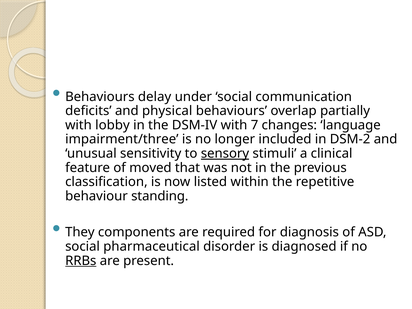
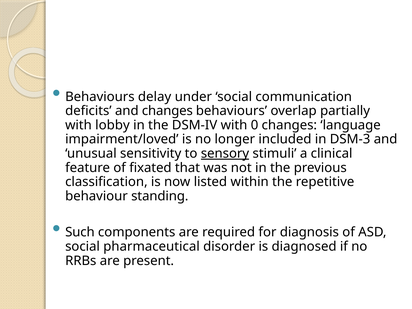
and physical: physical -> changes
7: 7 -> 0
impairment/three: impairment/three -> impairment/loved
DSM-2: DSM-2 -> DSM-3
moved: moved -> fixated
They: They -> Such
RRBs underline: present -> none
